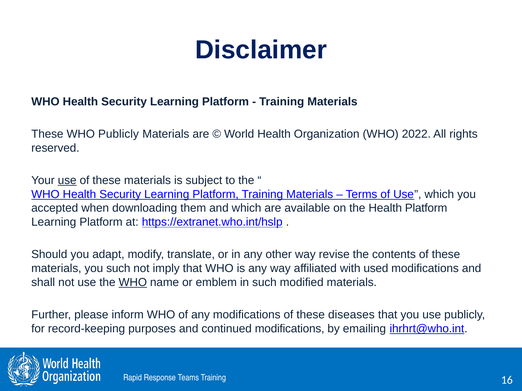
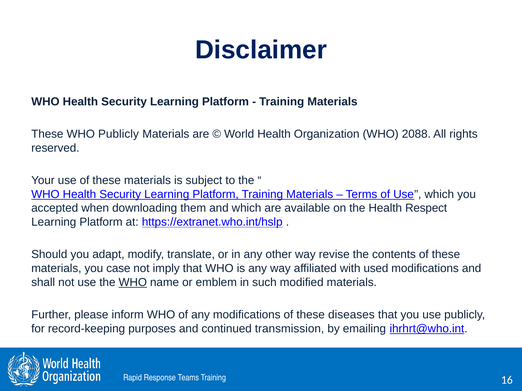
2022: 2022 -> 2088
use at (67, 181) underline: present -> none
Health Platform: Platform -> Respect
you such: such -> case
continued modifications: modifications -> transmission
